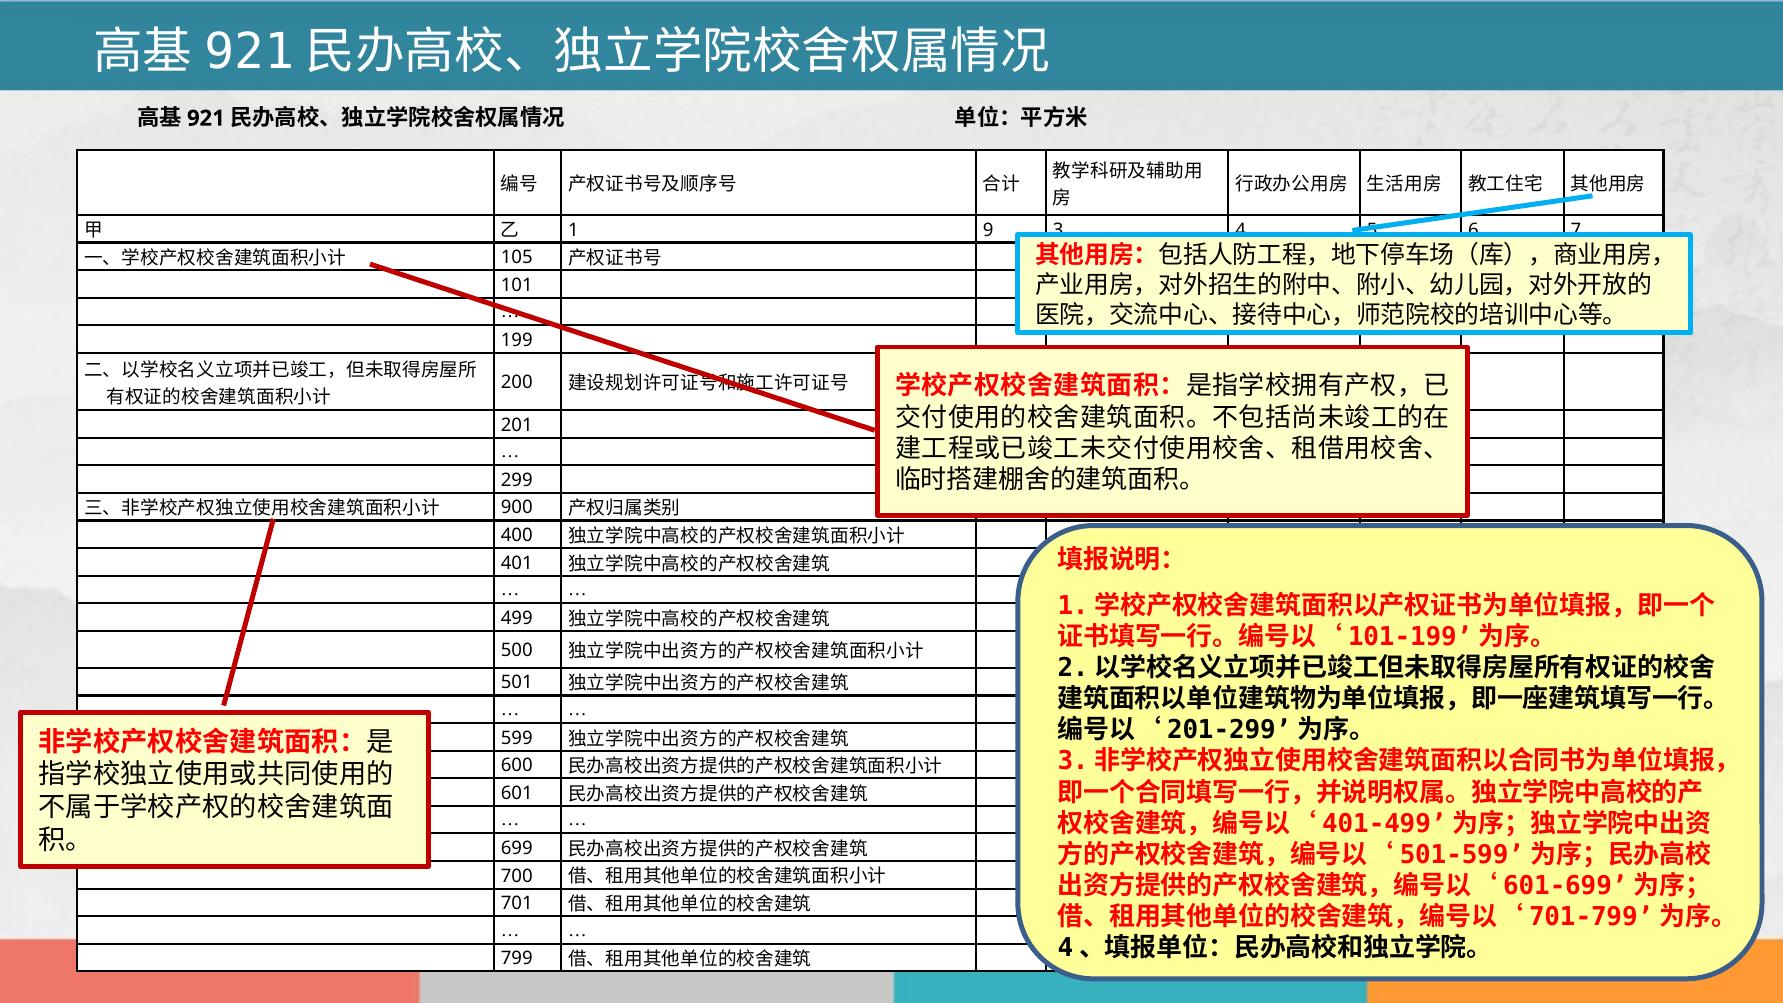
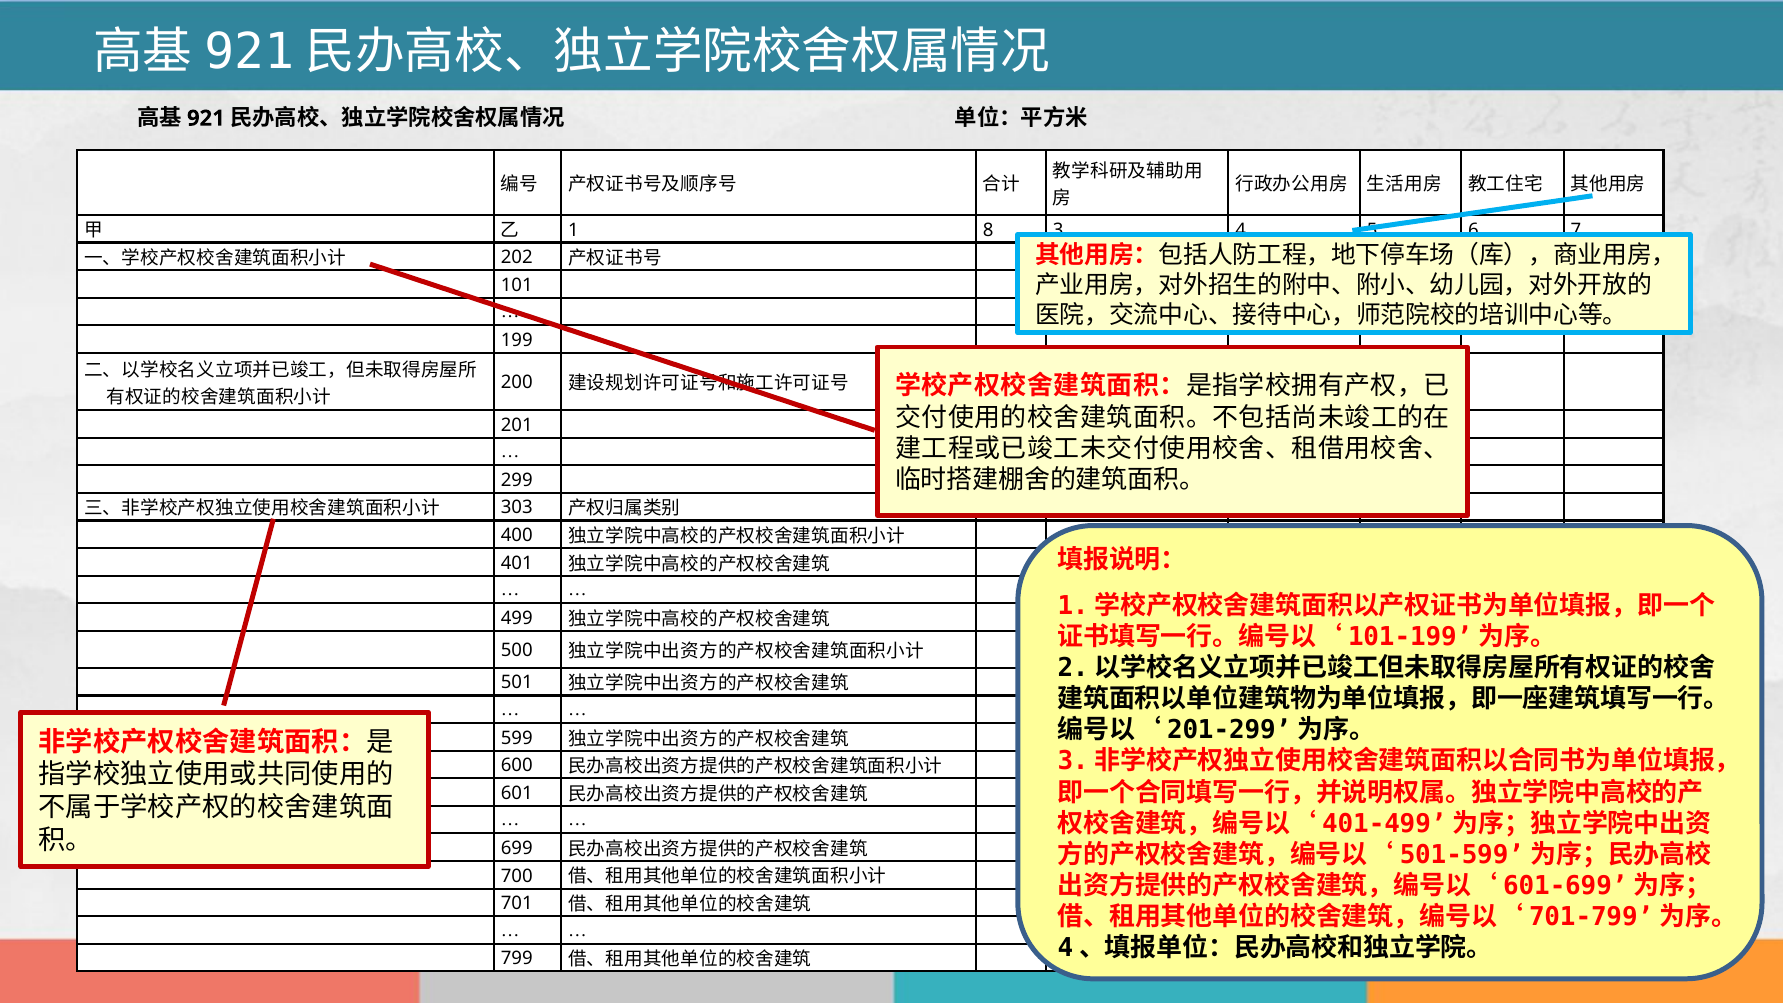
9: 9 -> 8
105: 105 -> 202
900: 900 -> 303
